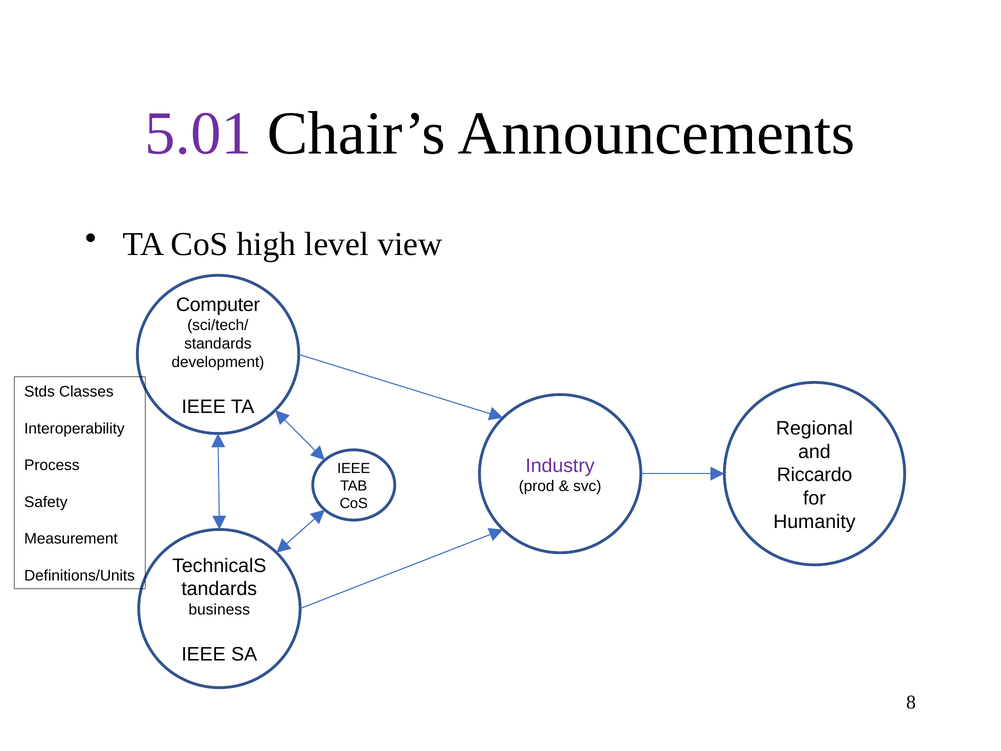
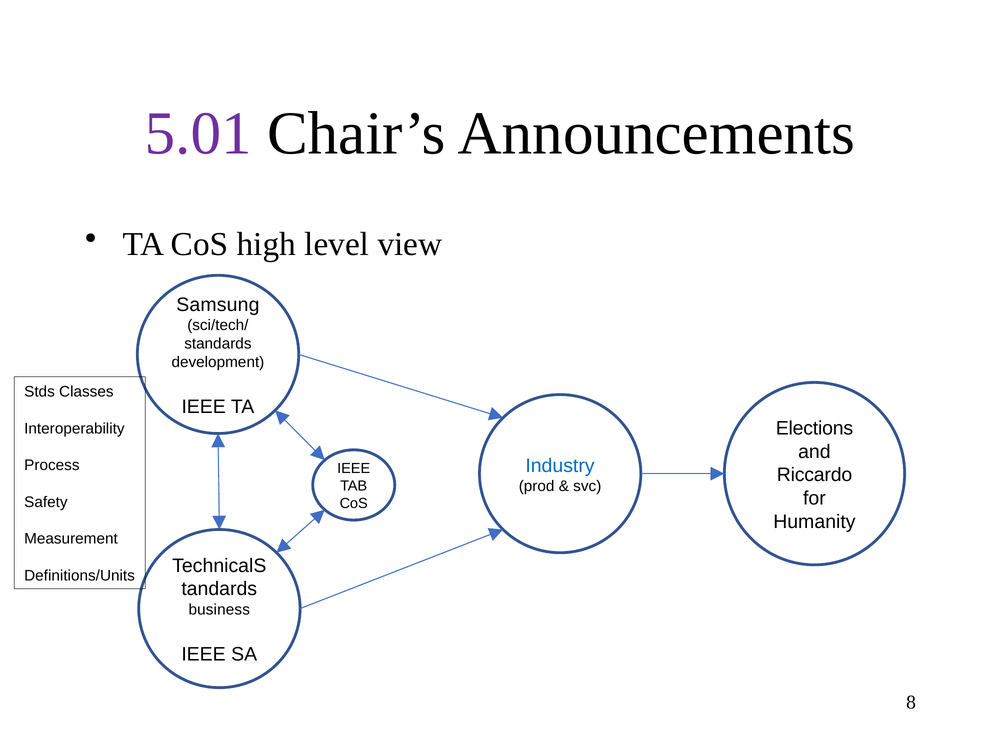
Computer: Computer -> Samsung
Regional: Regional -> Elections
Industry colour: purple -> blue
